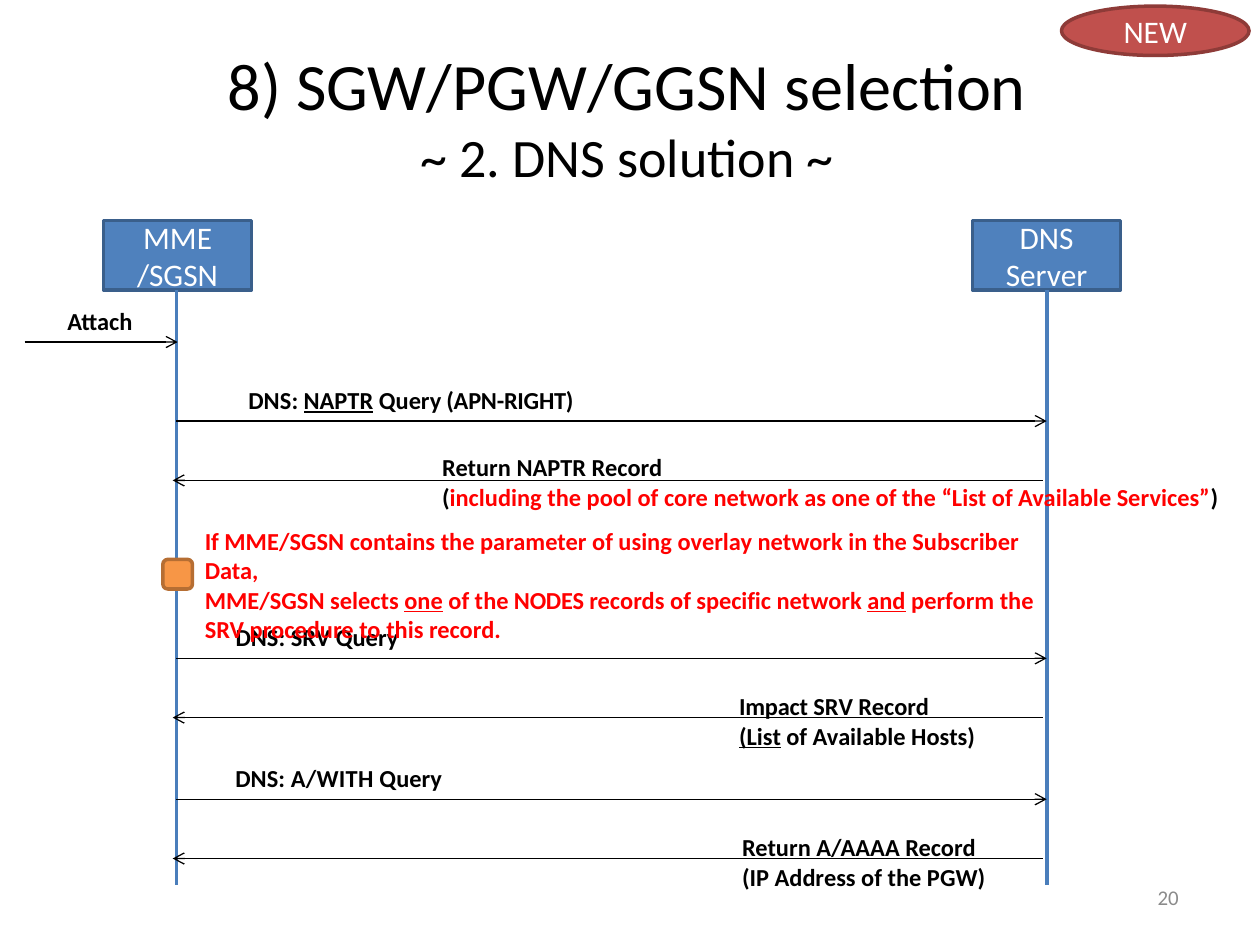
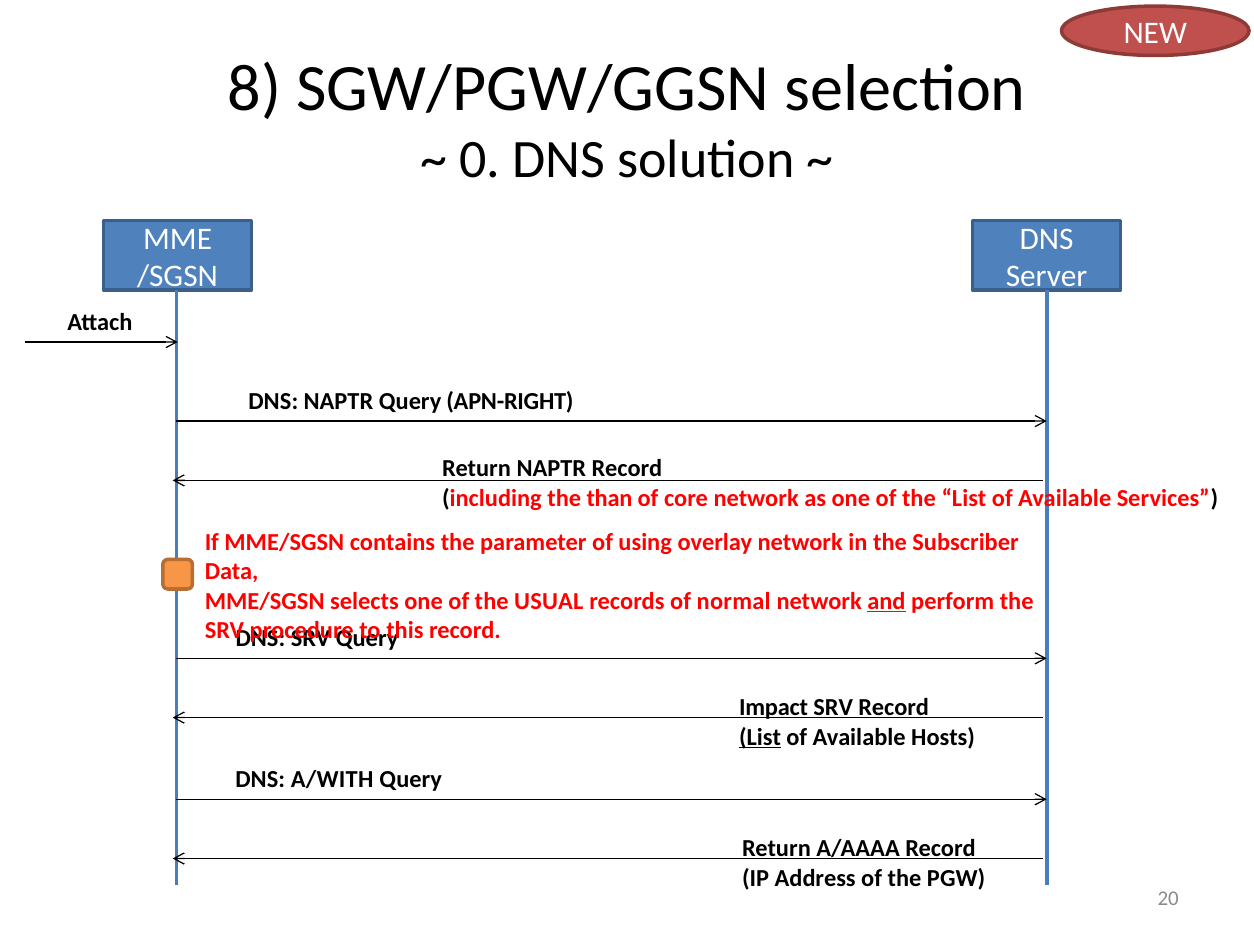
2: 2 -> 0
NAPTR at (338, 401) underline: present -> none
pool: pool -> than
one at (424, 601) underline: present -> none
NODES: NODES -> USUAL
specific: specific -> normal
